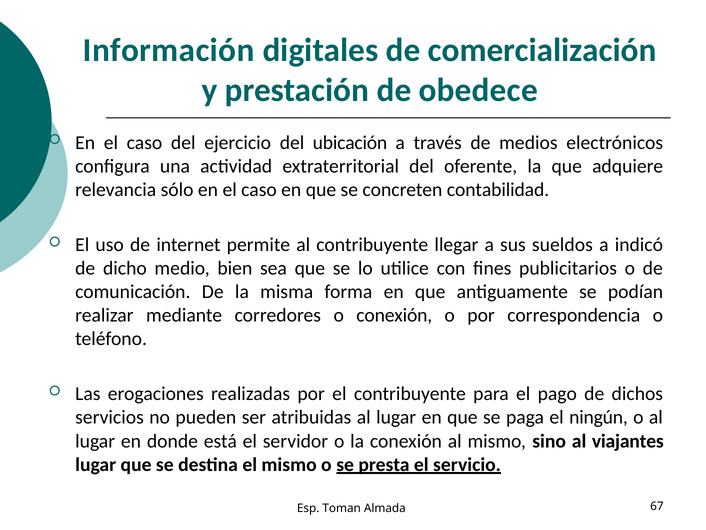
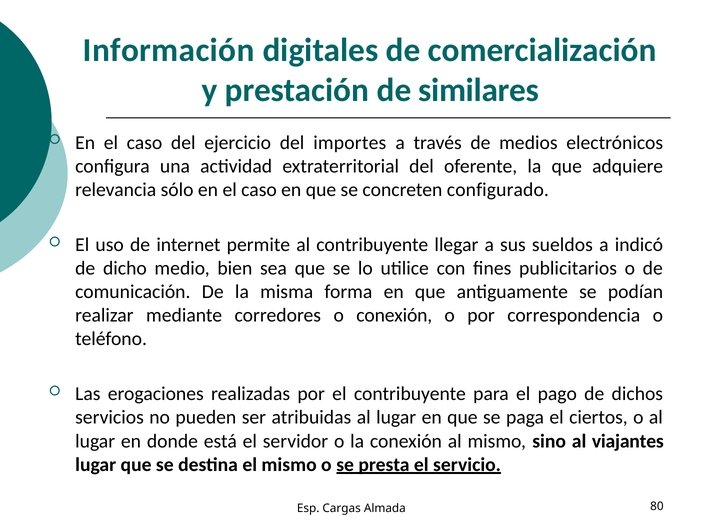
obedece: obedece -> similares
ubicación: ubicación -> importes
contabilidad: contabilidad -> configurado
ningún: ningún -> ciertos
Toman: Toman -> Cargas
67: 67 -> 80
